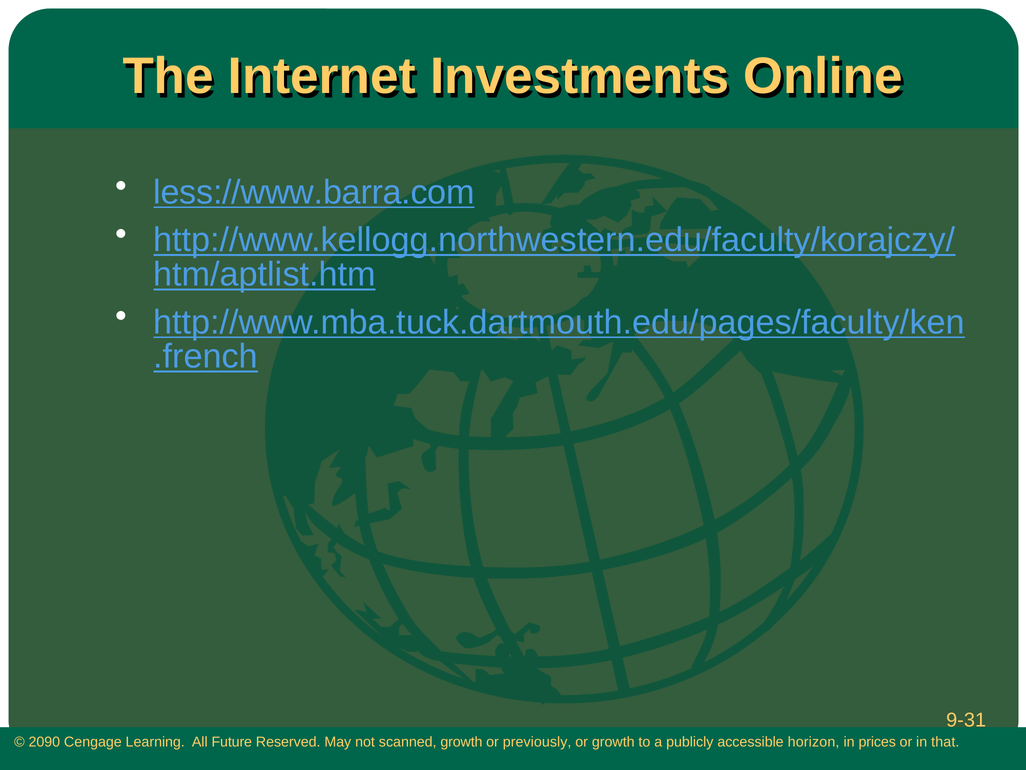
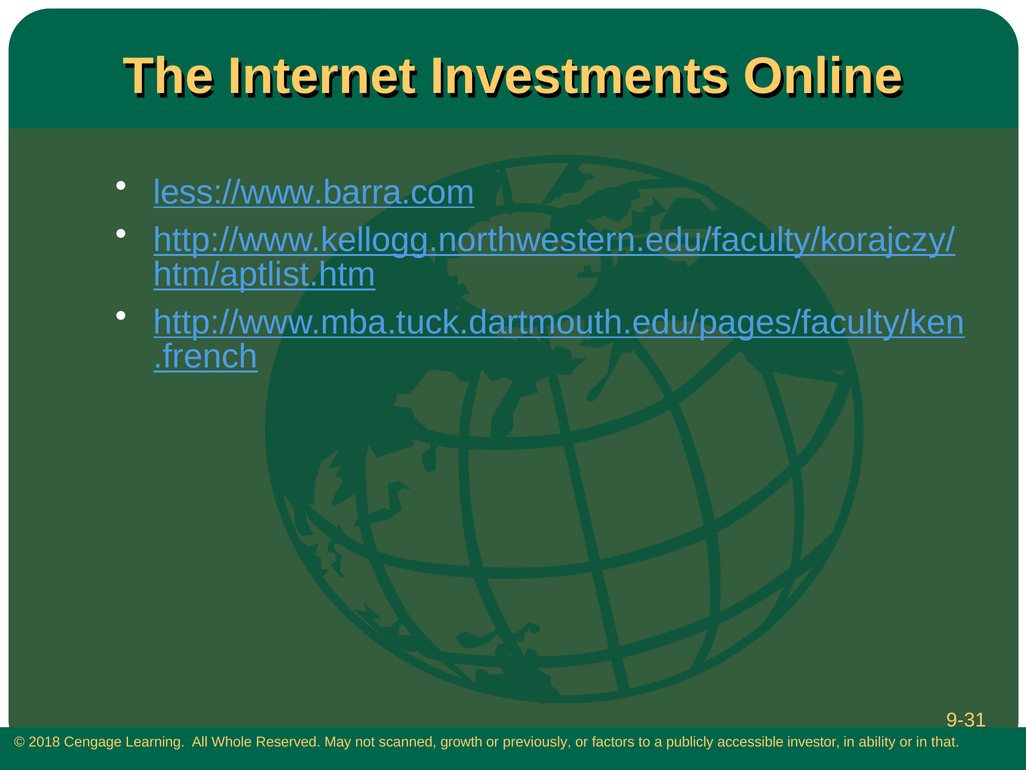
2090: 2090 -> 2018
Future: Future -> Whole
or growth: growth -> factors
horizon: horizon -> investor
prices: prices -> ability
